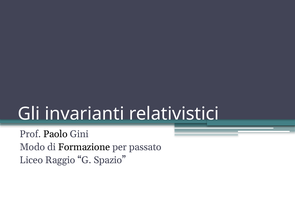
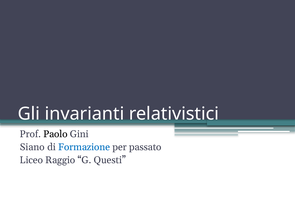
Modo: Modo -> Siano
Formazione colour: black -> blue
Spazio: Spazio -> Questi
